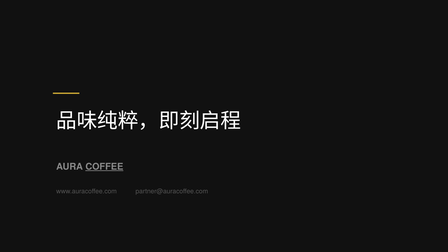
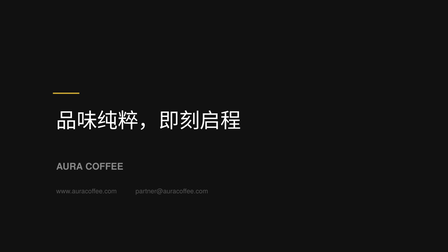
COFFEE underline: present -> none
